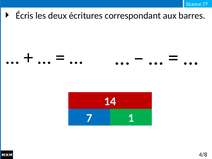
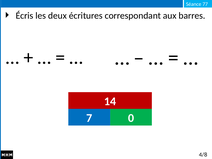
1: 1 -> 0
